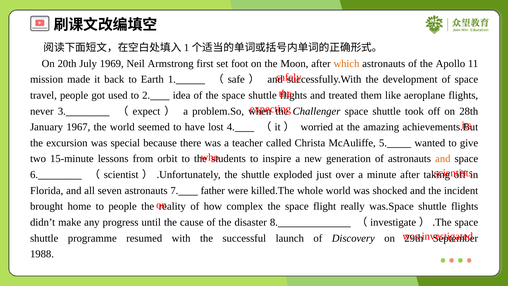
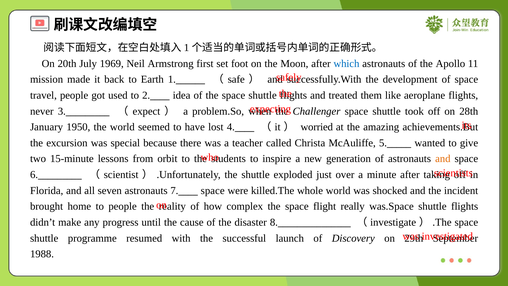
which colour: orange -> blue
1967: 1967 -> 1950
father at (213, 190): father -> space
